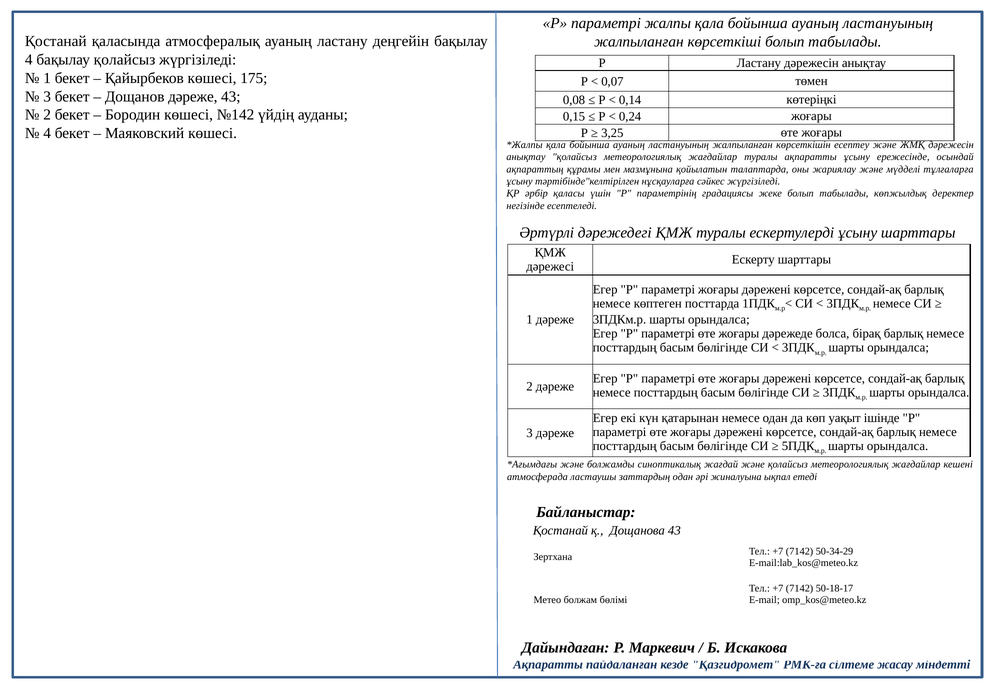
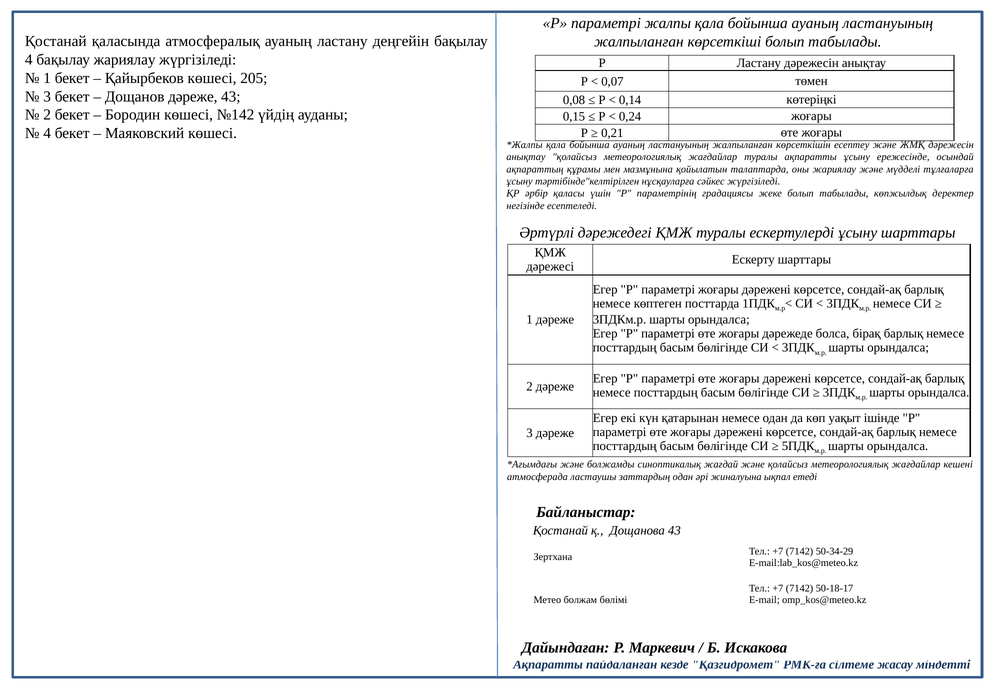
бақылау қолайсыз: қолайсыз -> жариялау
175: 175 -> 205
3,25: 3,25 -> 0,21
